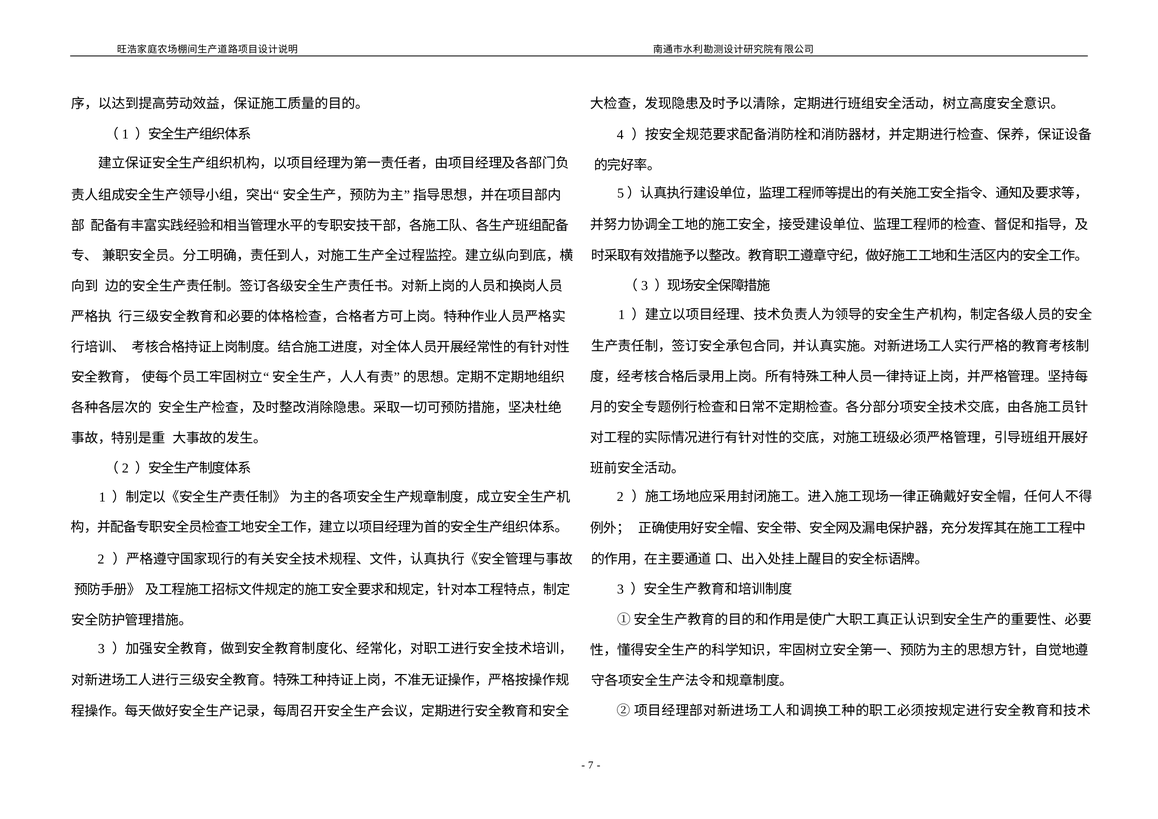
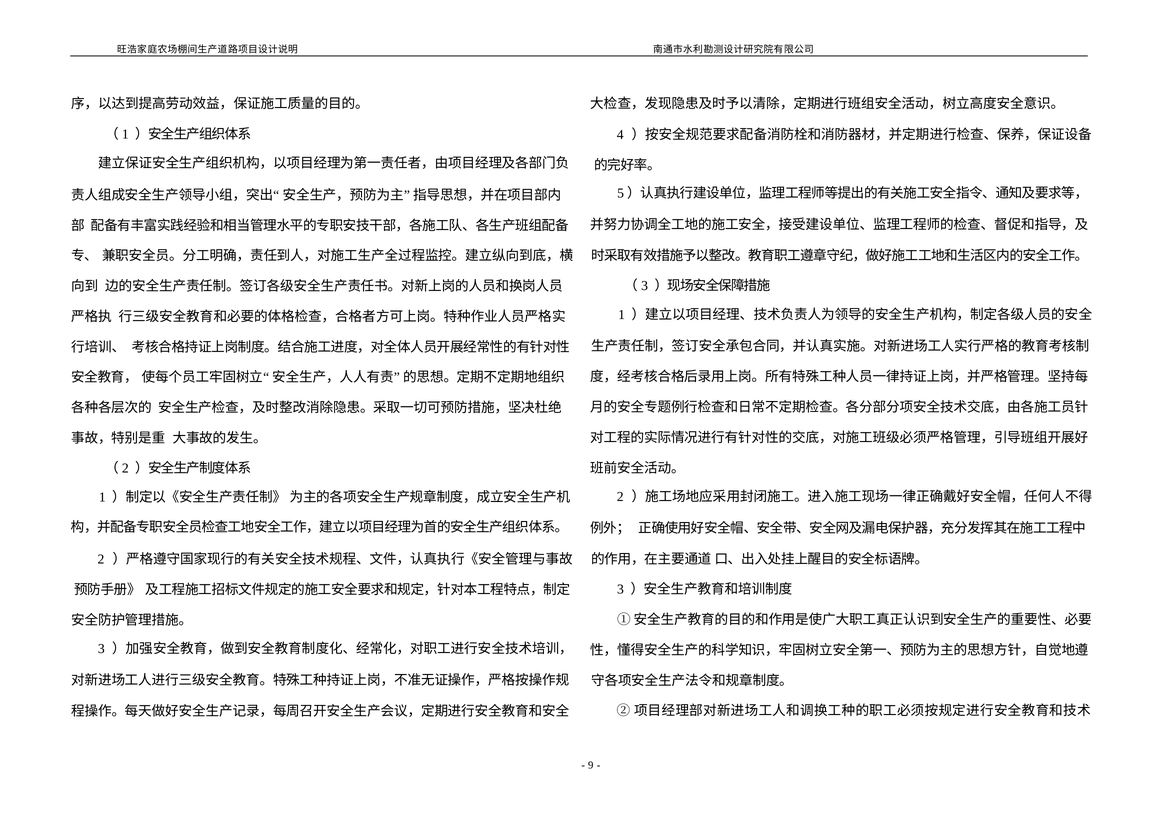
7: 7 -> 9
